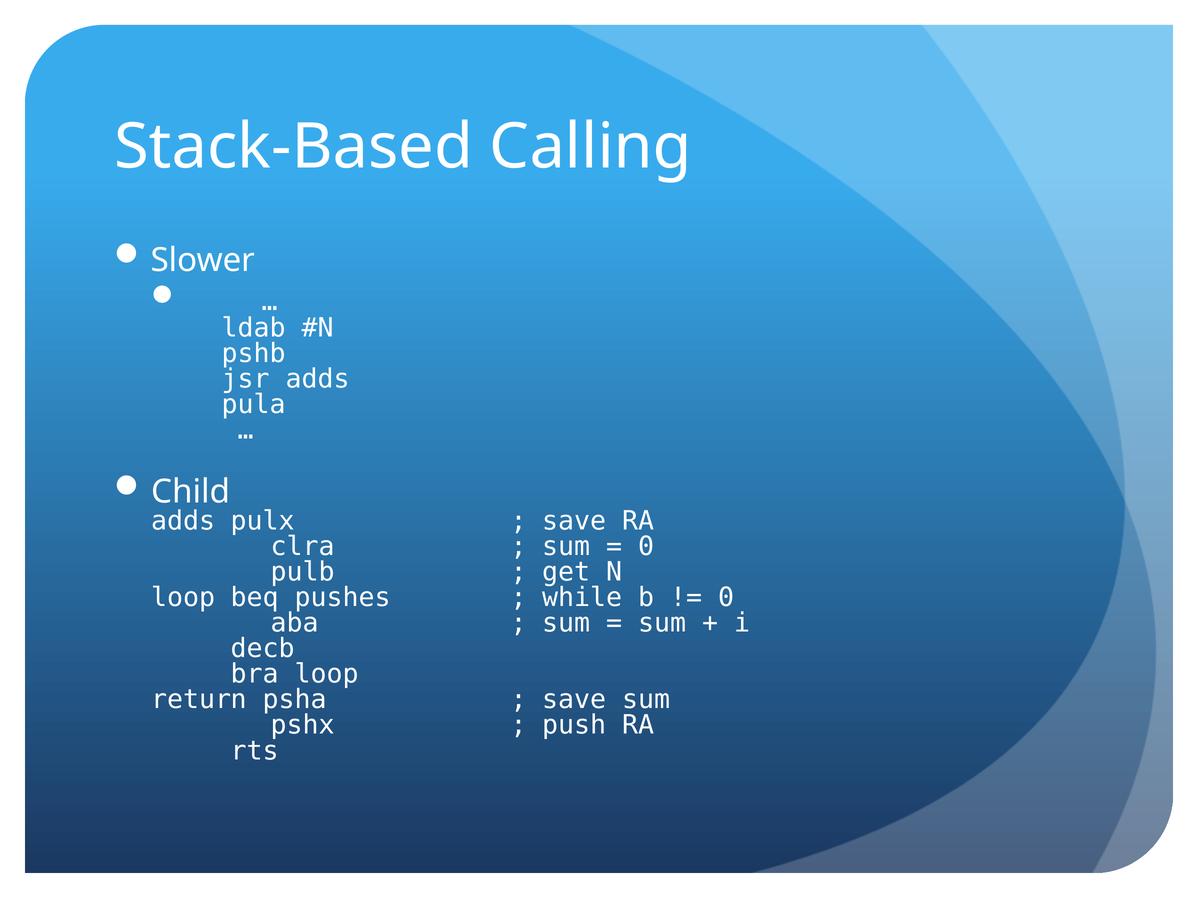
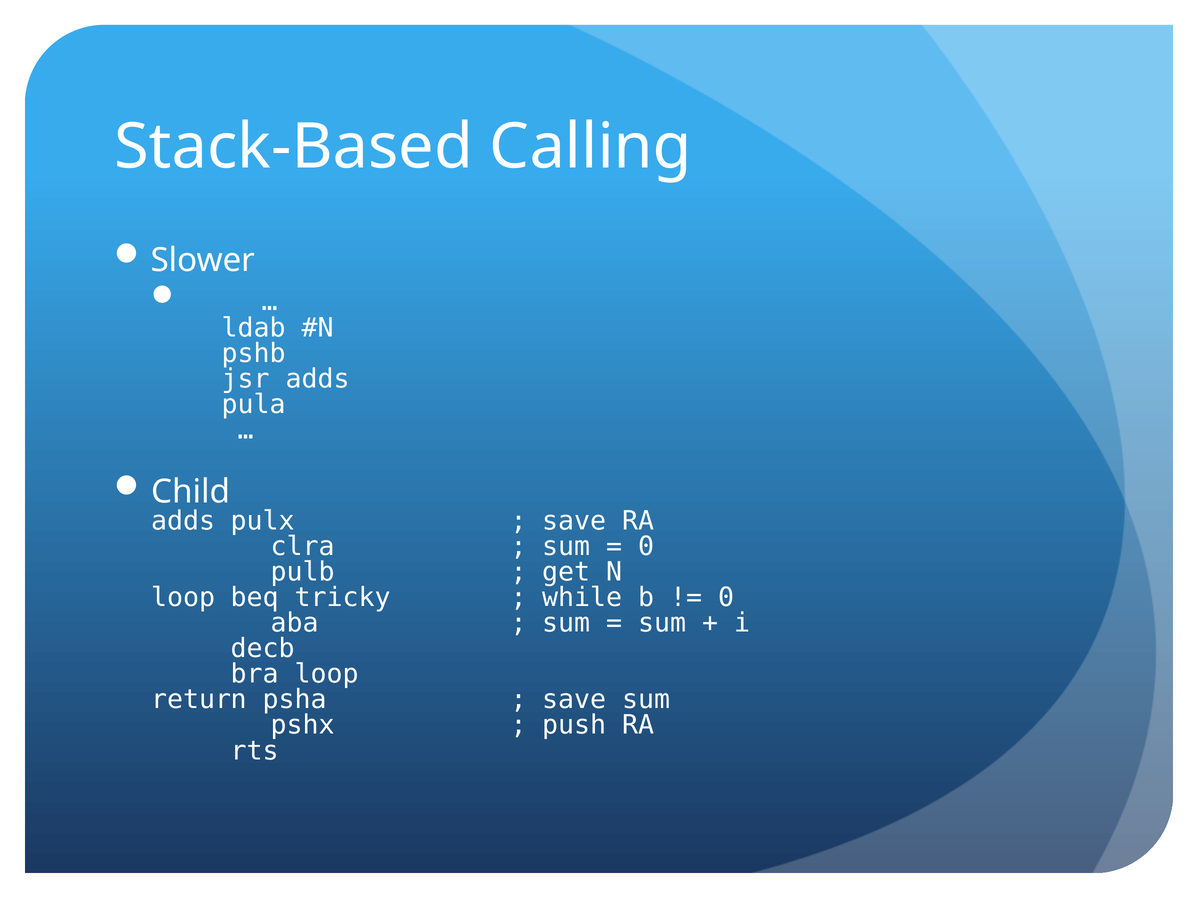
pushes: pushes -> tricky
